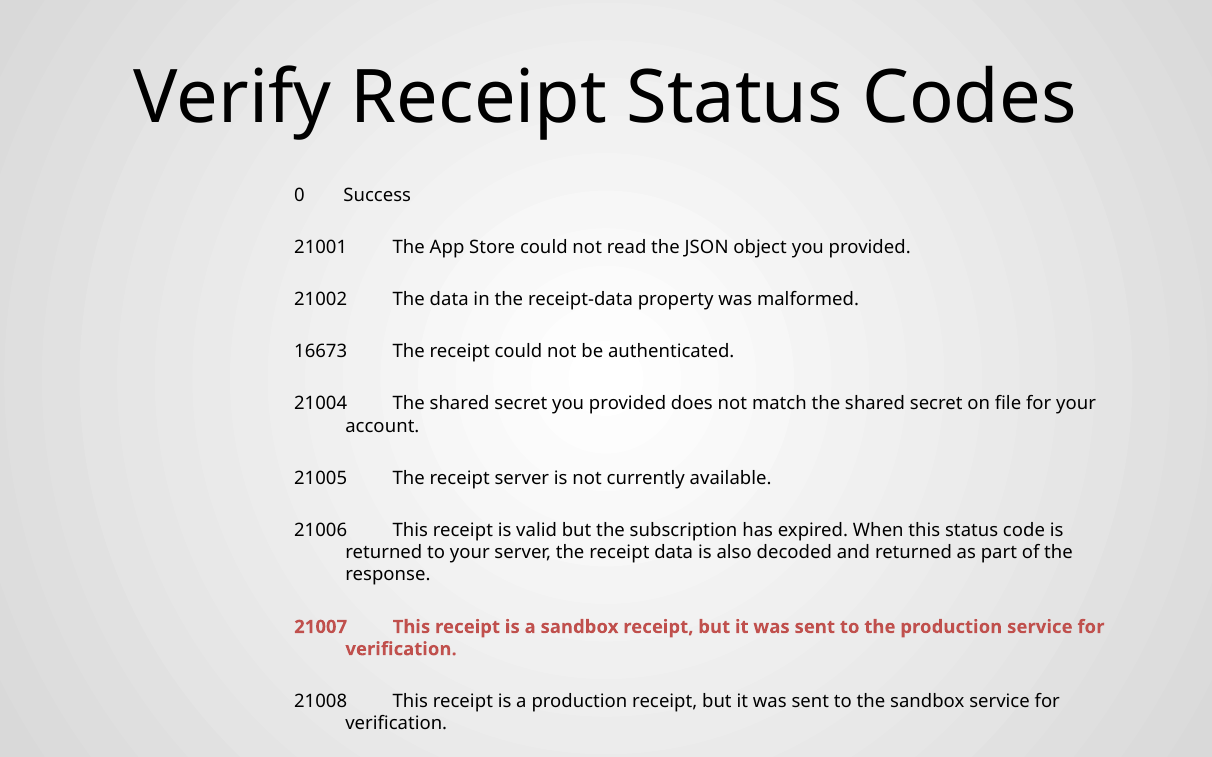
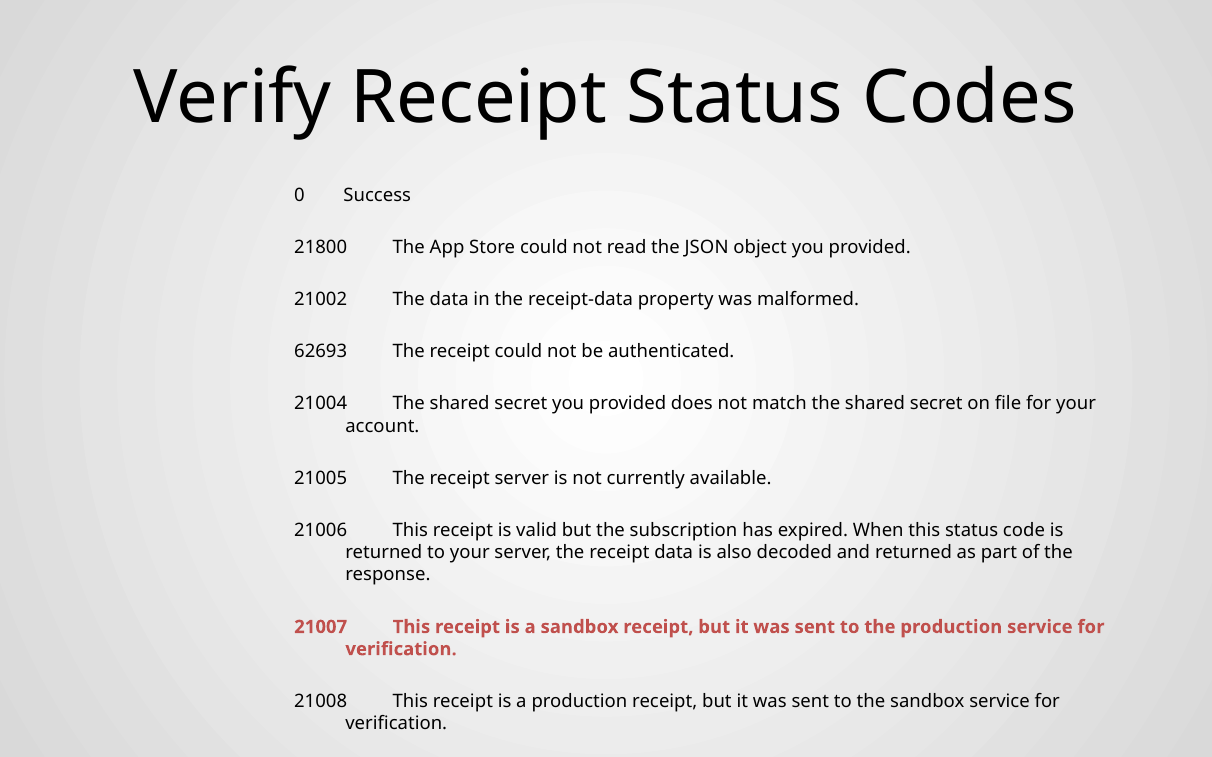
21001: 21001 -> 21800
16673: 16673 -> 62693
